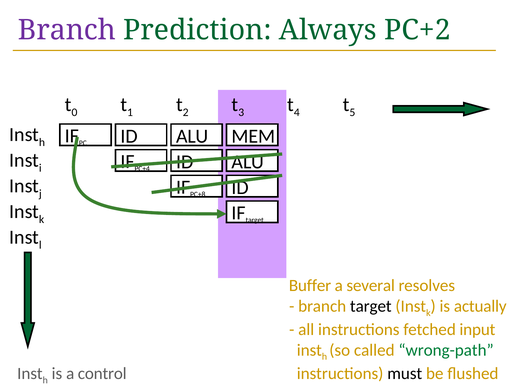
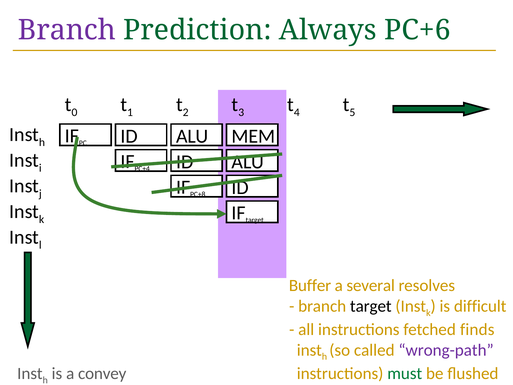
PC+2: PC+2 -> PC+6
actually: actually -> difficult
input: input -> finds
wrong-path colour: green -> purple
must colour: black -> green
control: control -> convey
